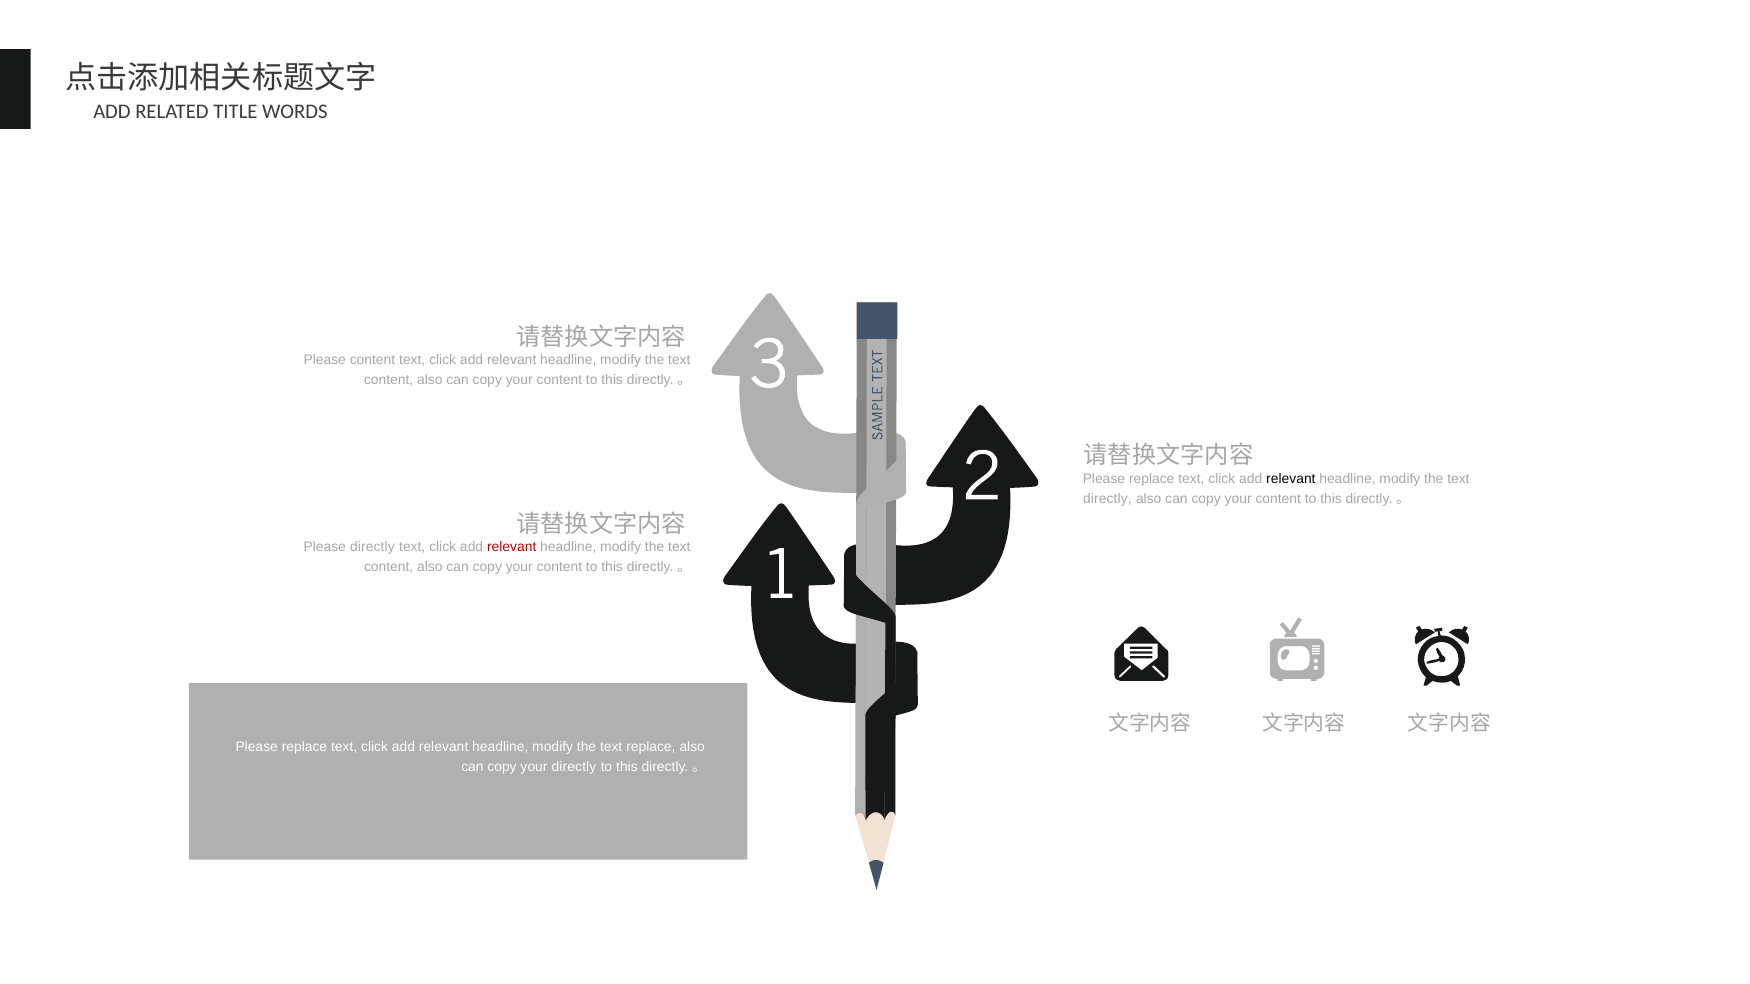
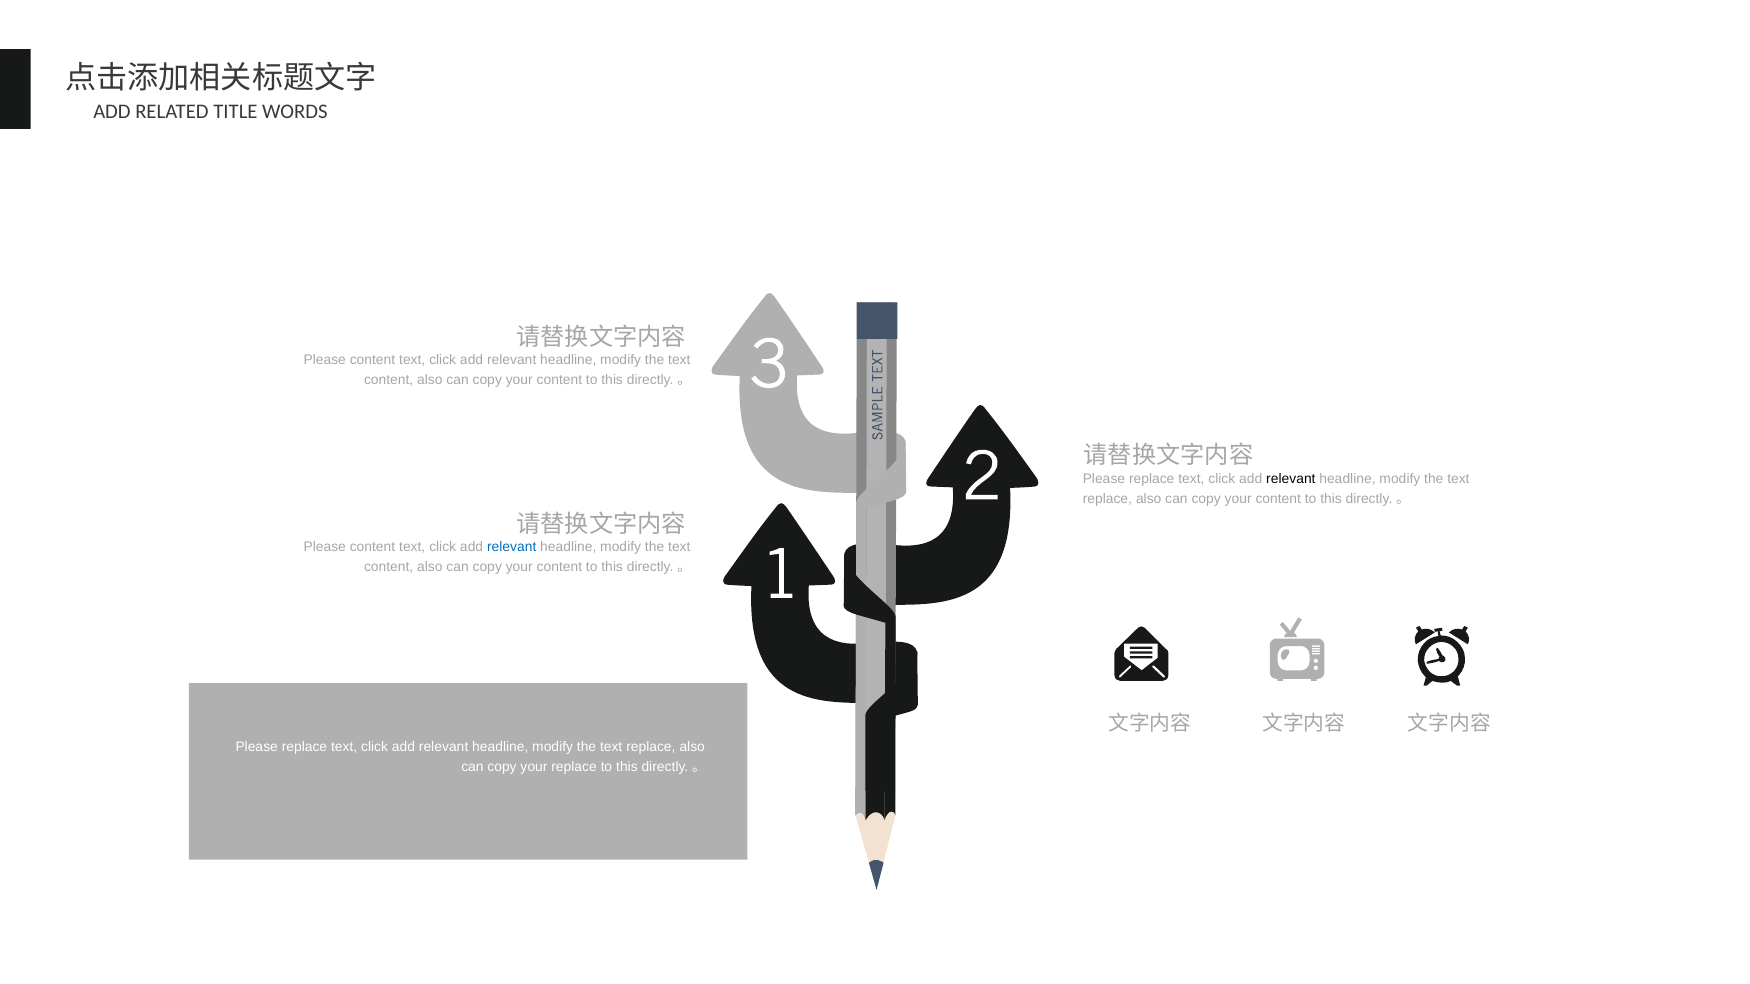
directly at (1107, 499): directly -> replace
directly at (372, 547): directly -> content
relevant at (512, 547) colour: red -> blue
your directly: directly -> replace
